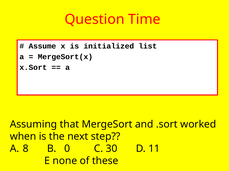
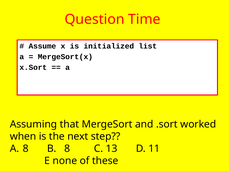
B 0: 0 -> 8
30: 30 -> 13
